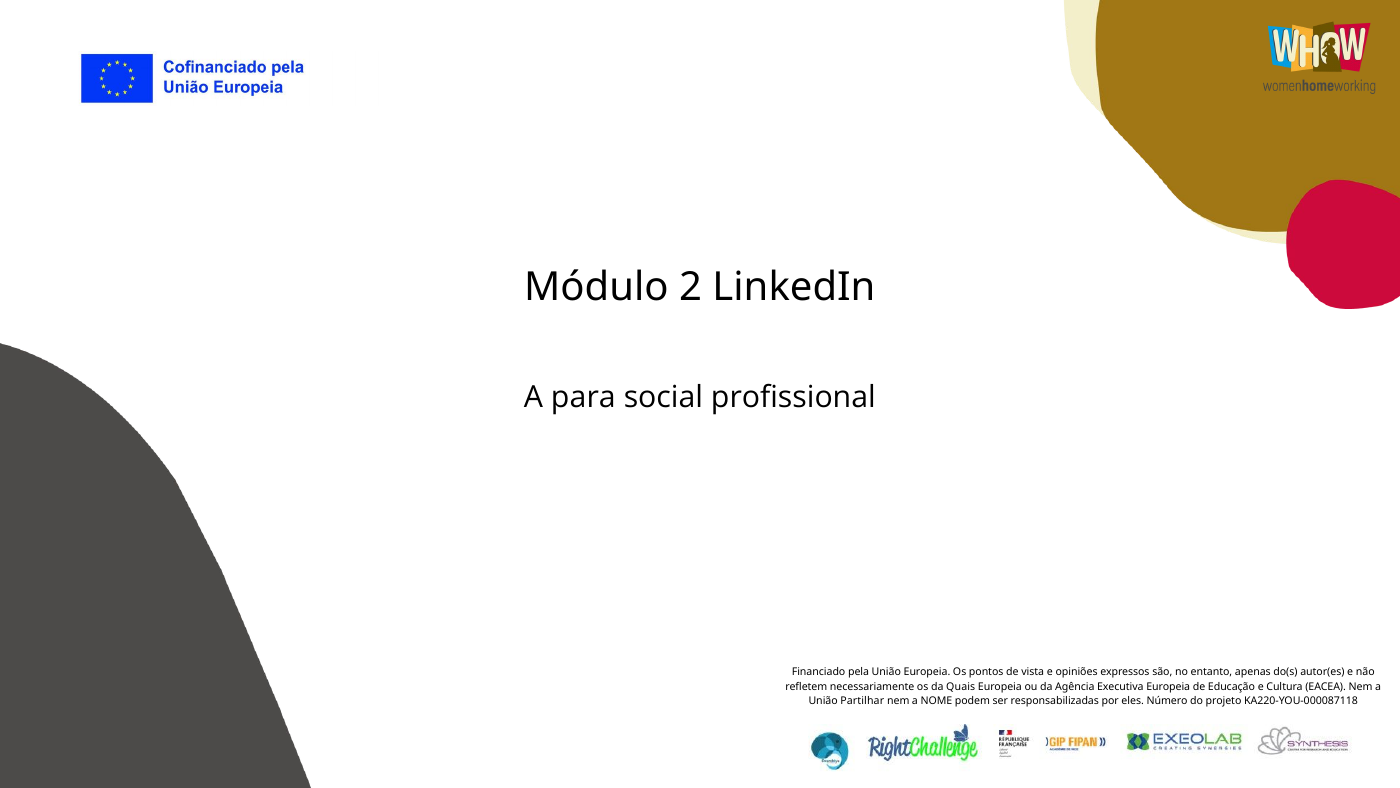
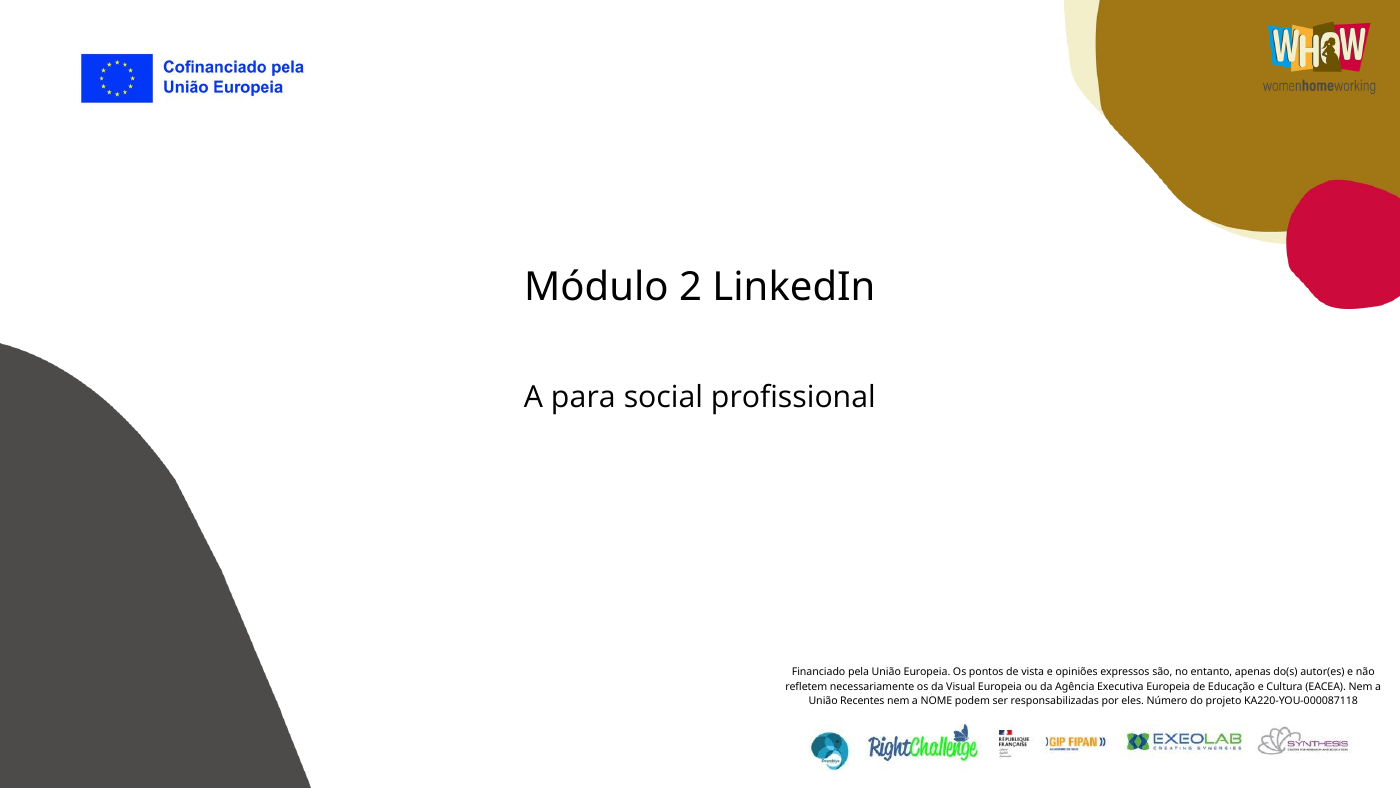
Quais: Quais -> Visual
Partilhar: Partilhar -> Recentes
